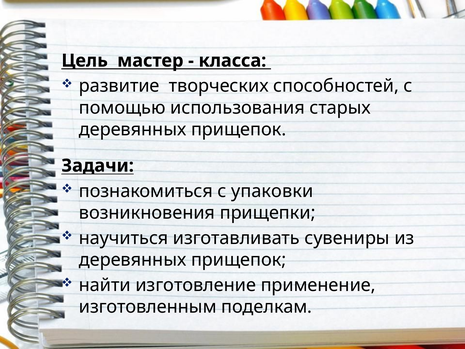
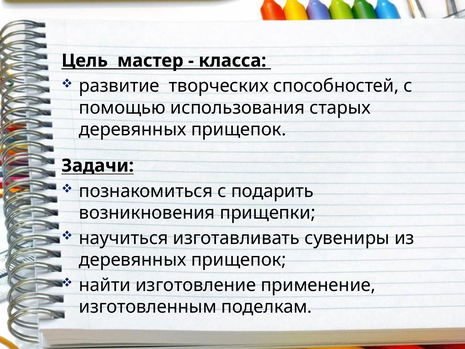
упаковки: упаковки -> подарить
